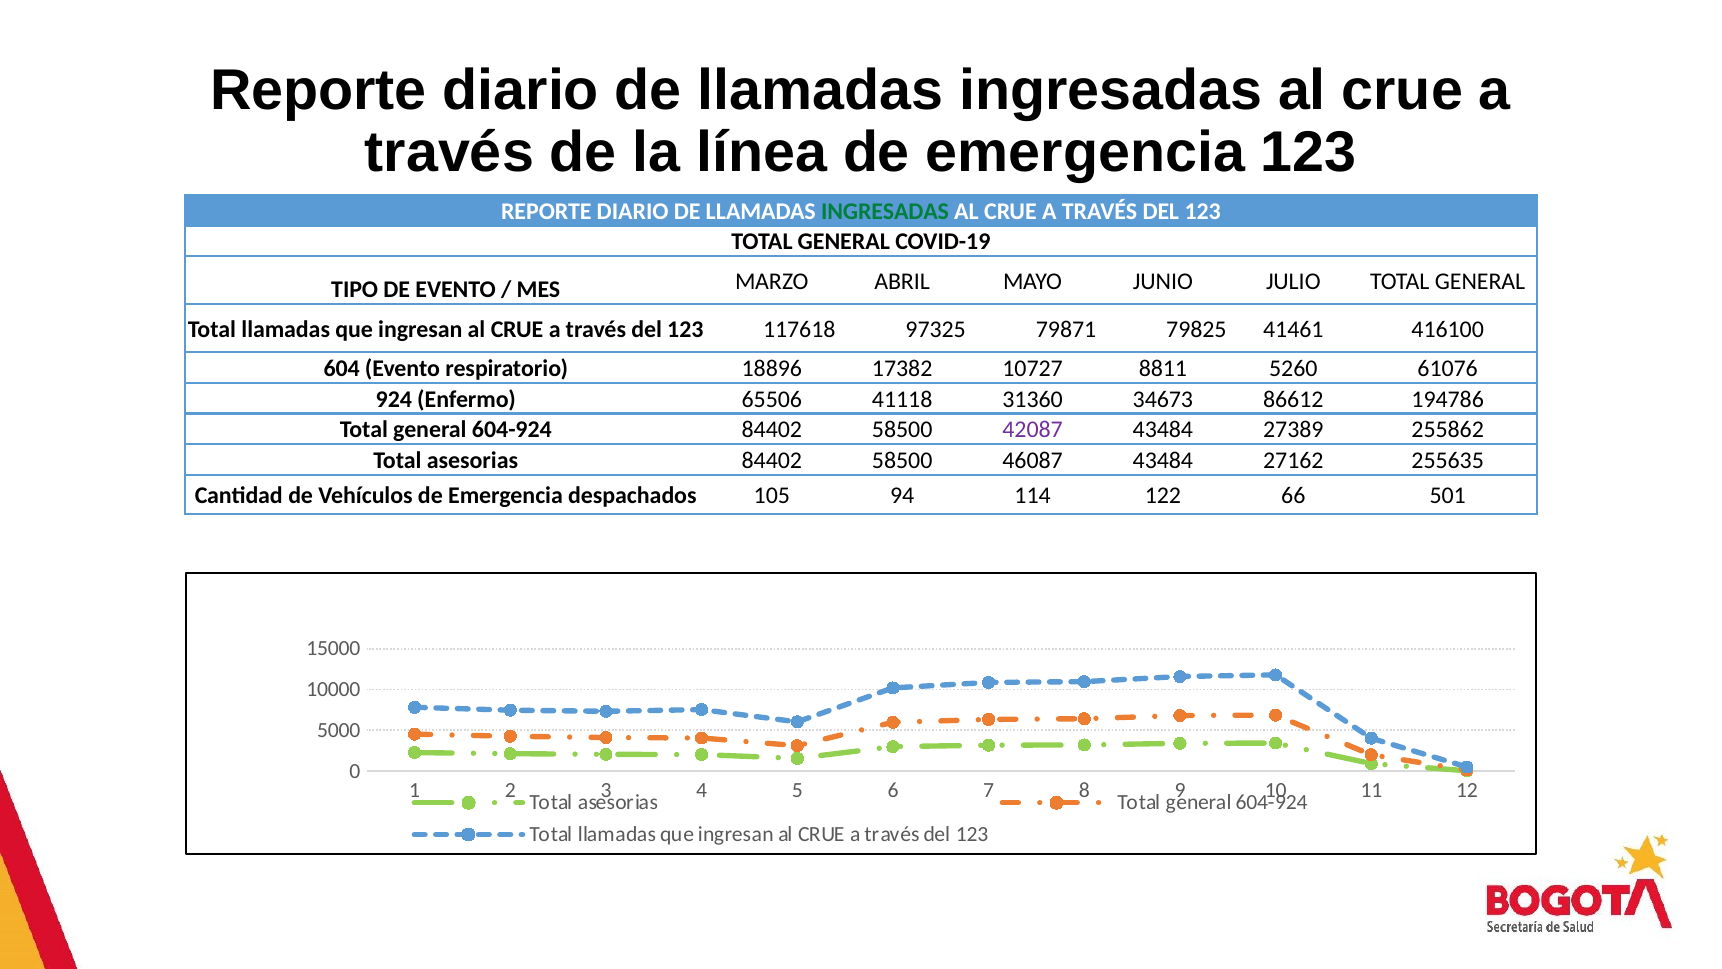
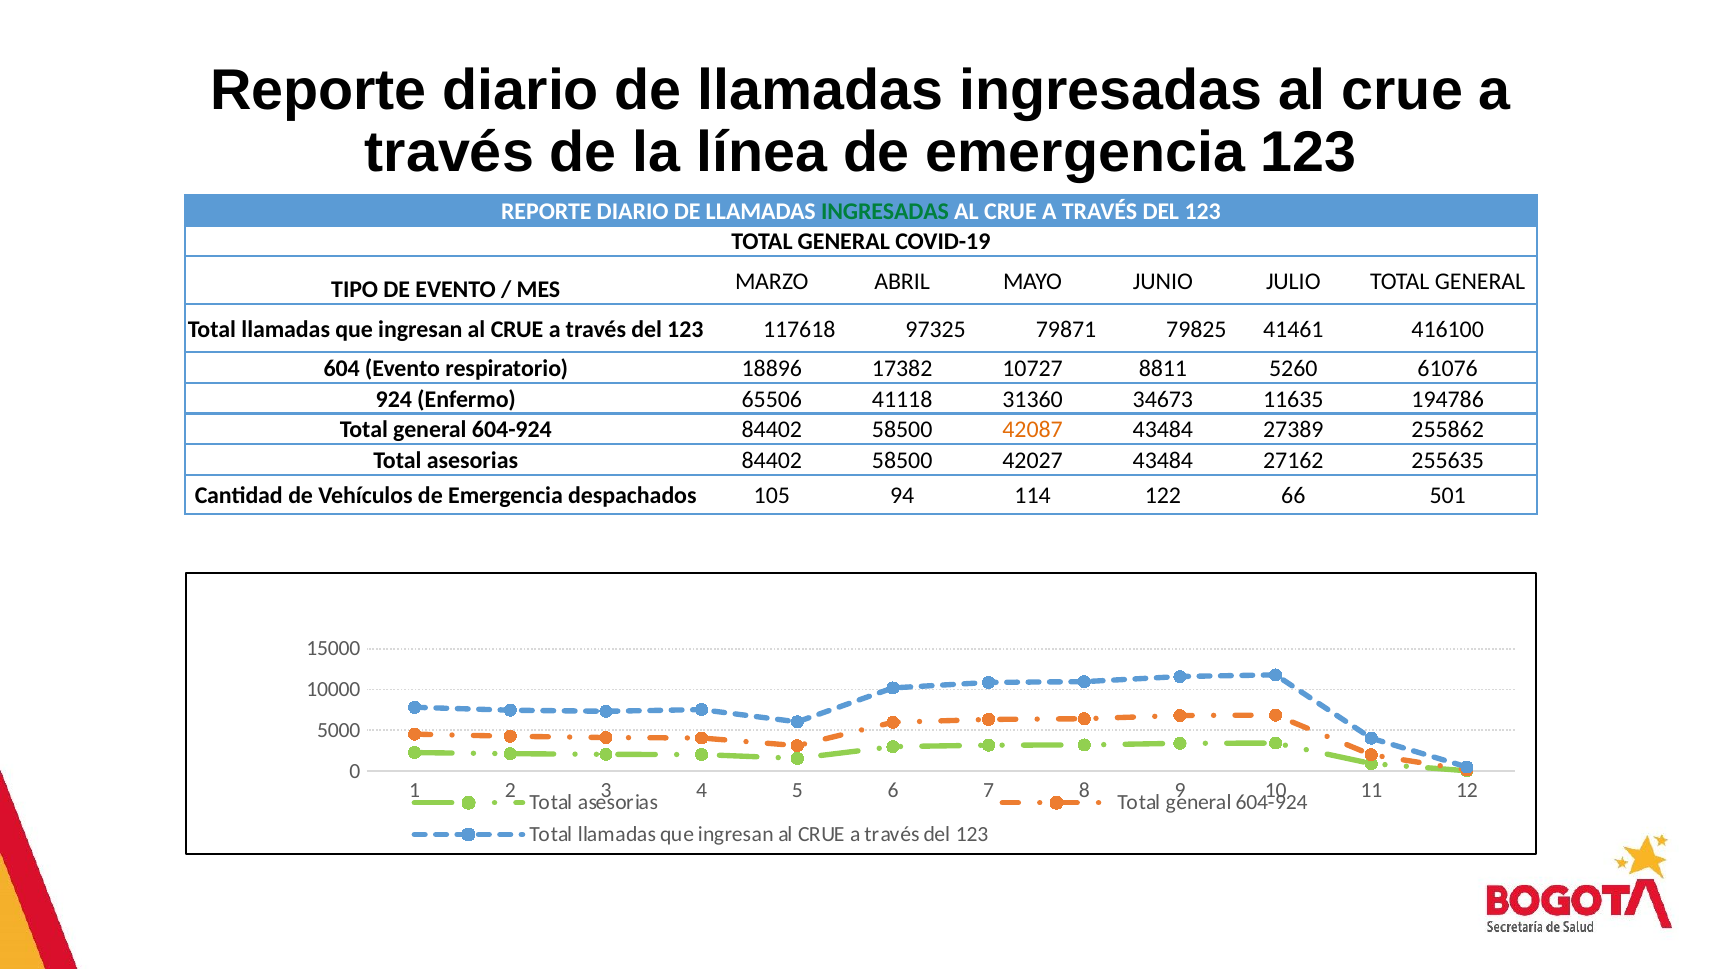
86612: 86612 -> 11635
42087 colour: purple -> orange
46087: 46087 -> 42027
